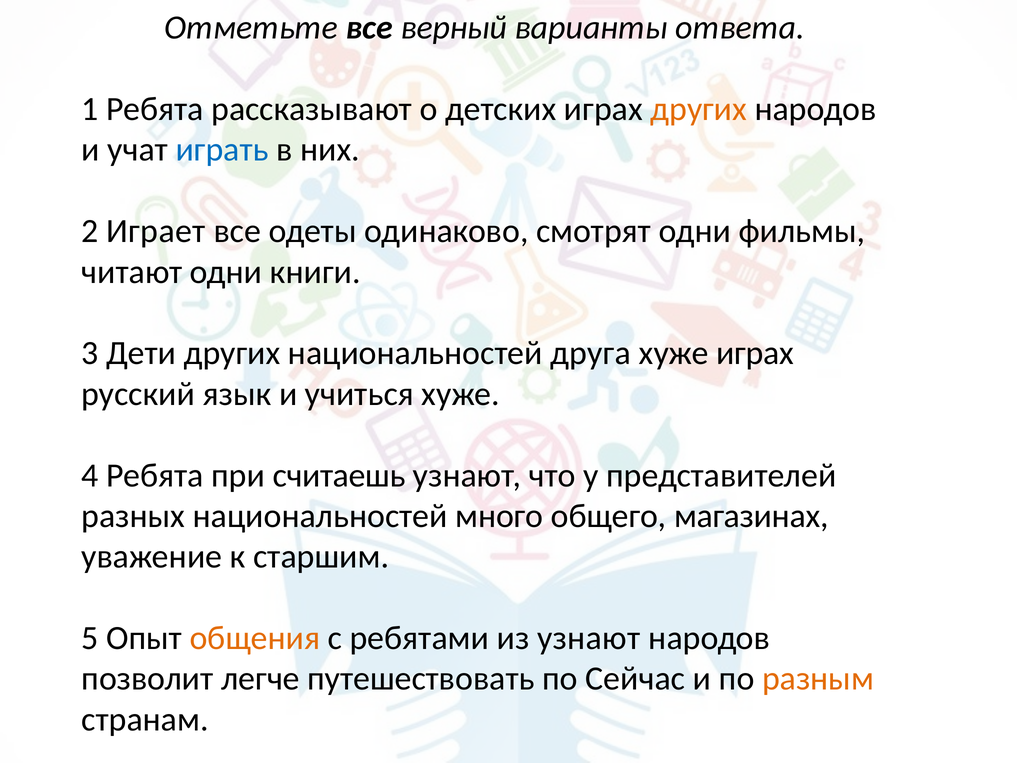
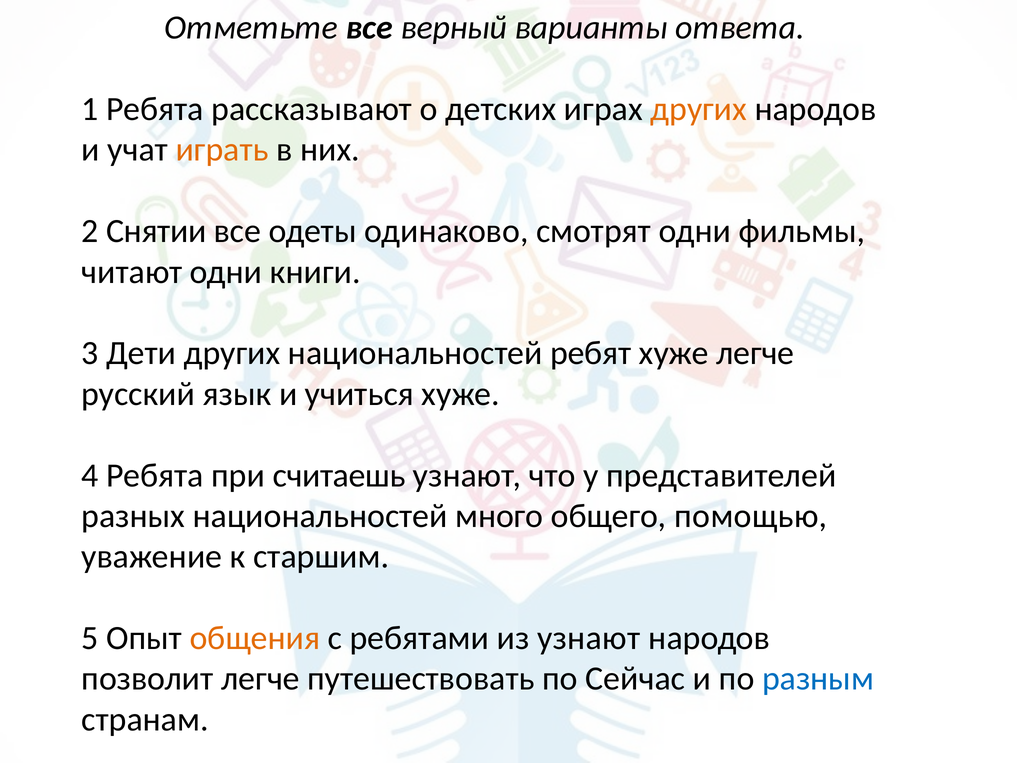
играть colour: blue -> orange
Играет: Играет -> Снятии
друга: друга -> ребят
хуже играх: играх -> легче
магазинах: магазинах -> помощью
разным colour: orange -> blue
